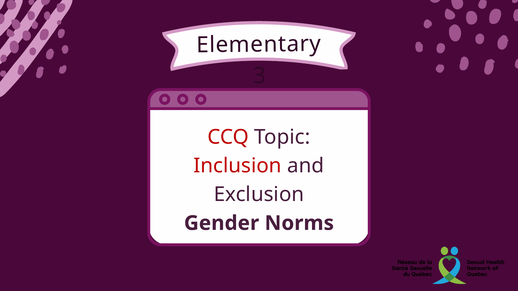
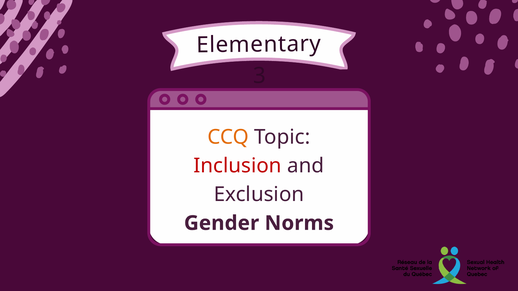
CCQ colour: red -> orange
